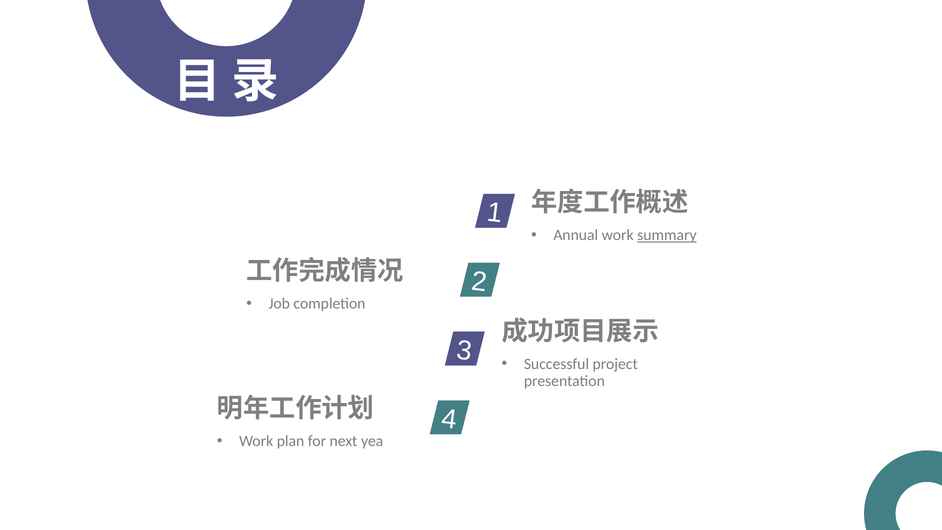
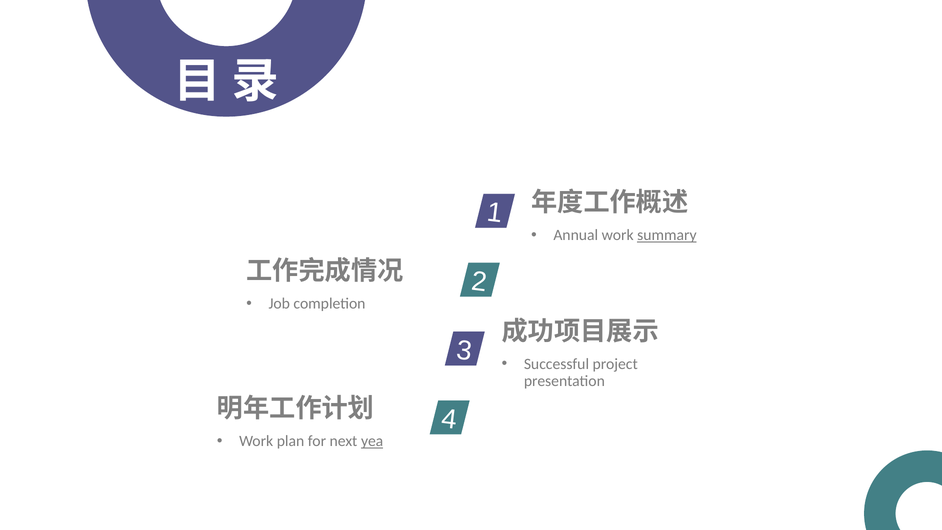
yea underline: none -> present
